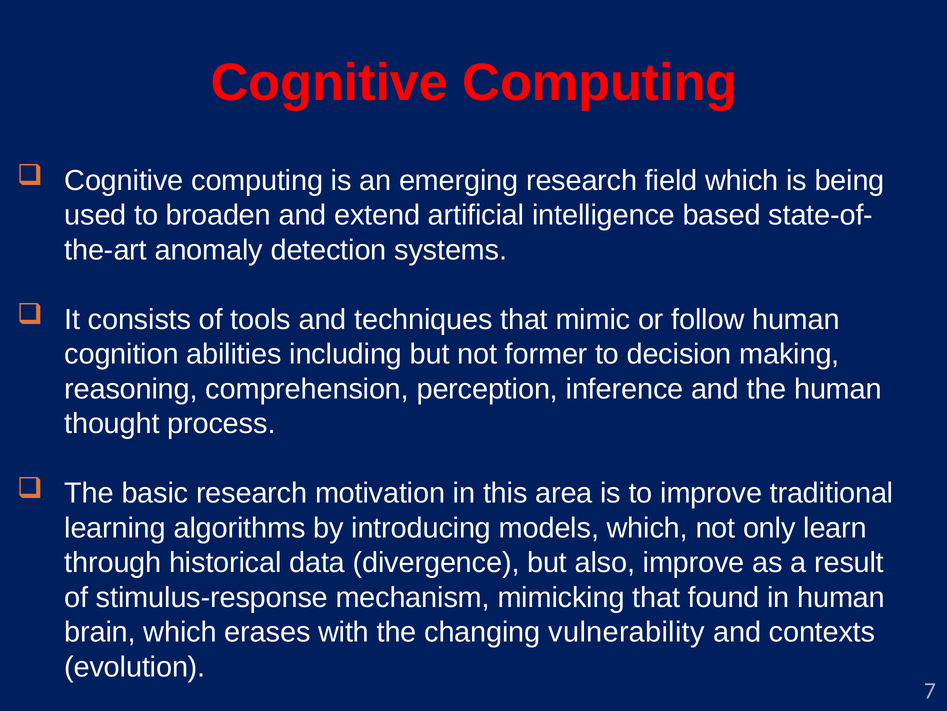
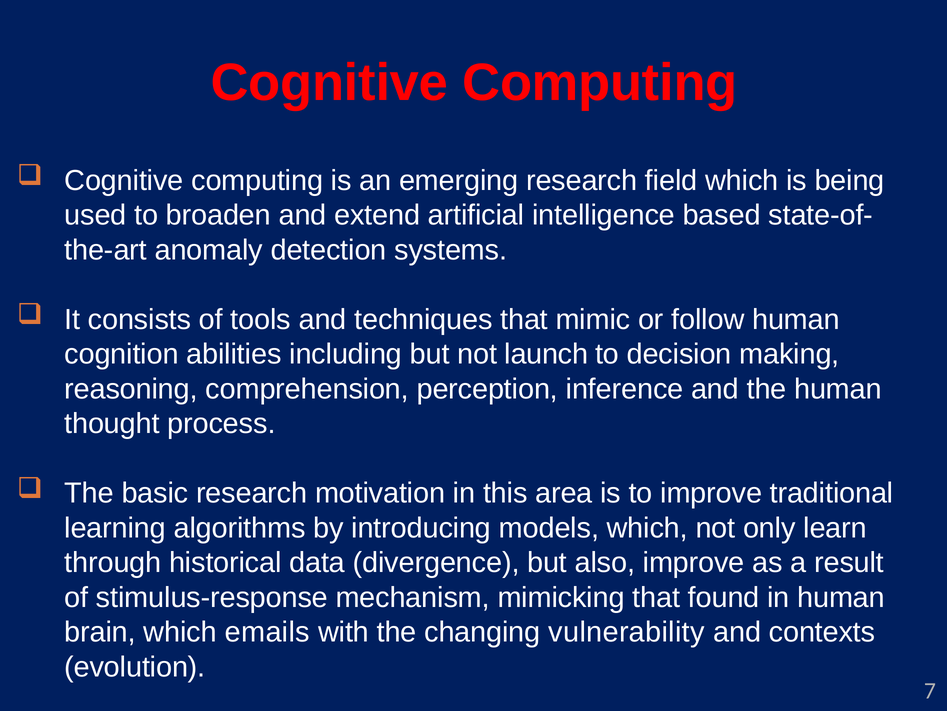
former: former -> launch
erases: erases -> emails
